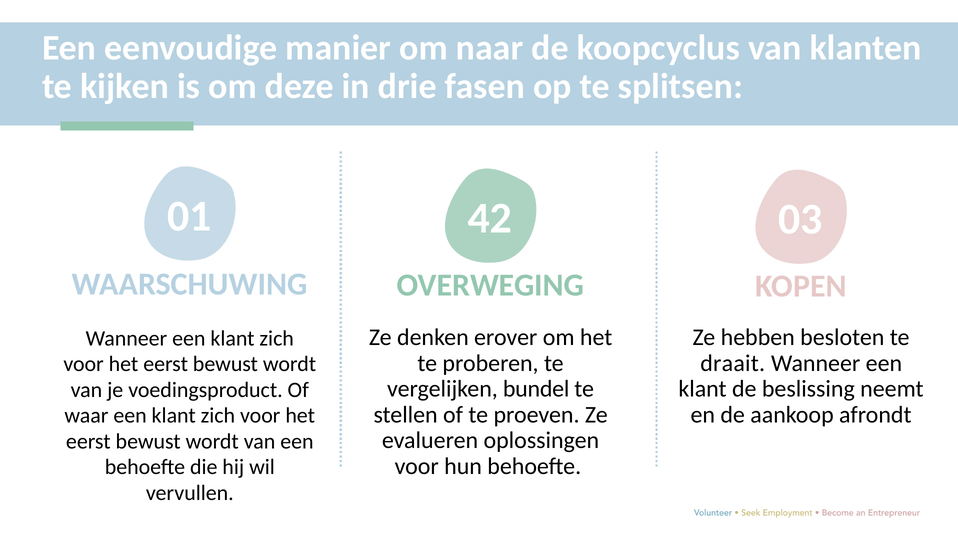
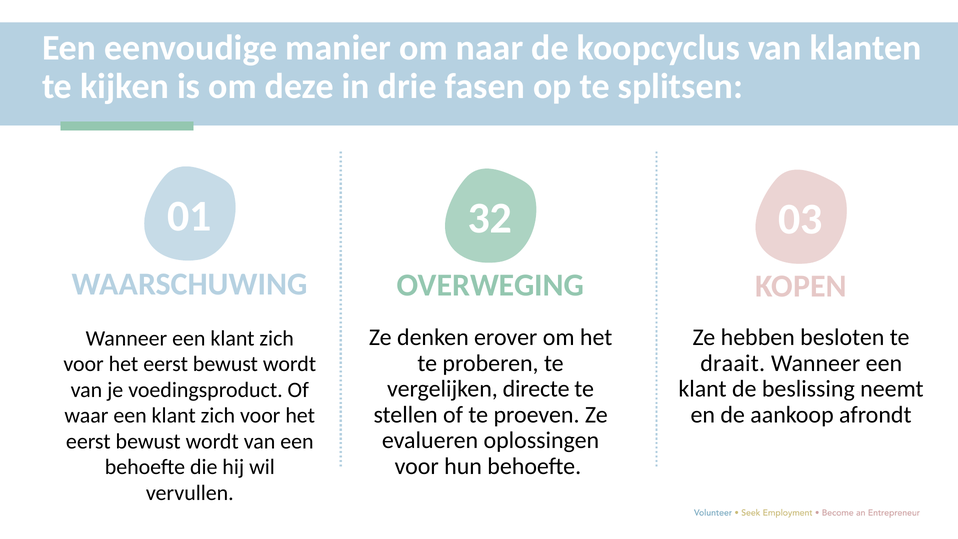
42: 42 -> 32
bundel: bundel -> directe
